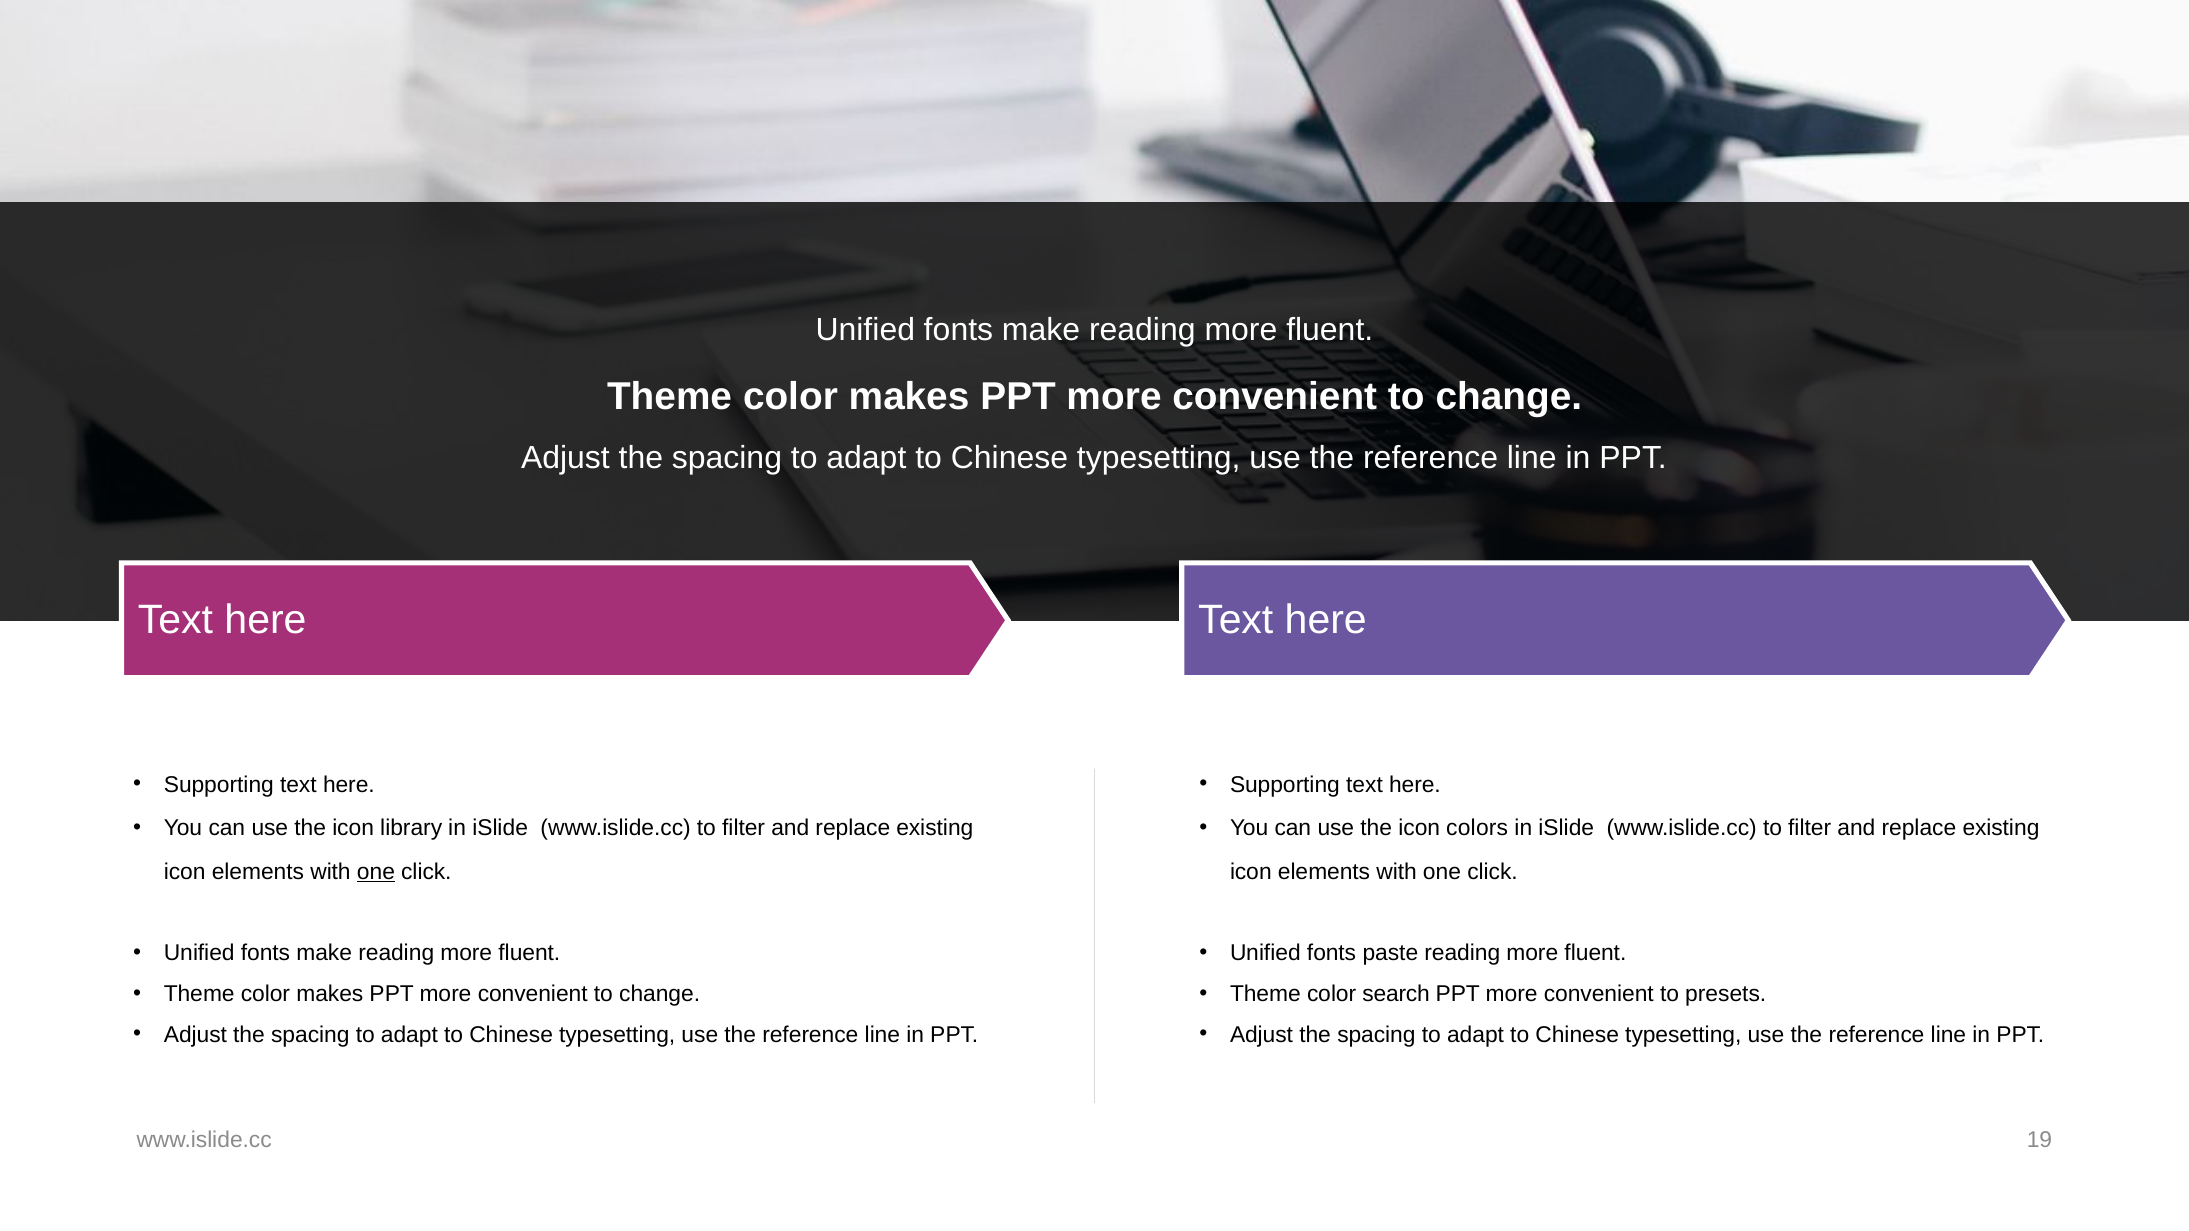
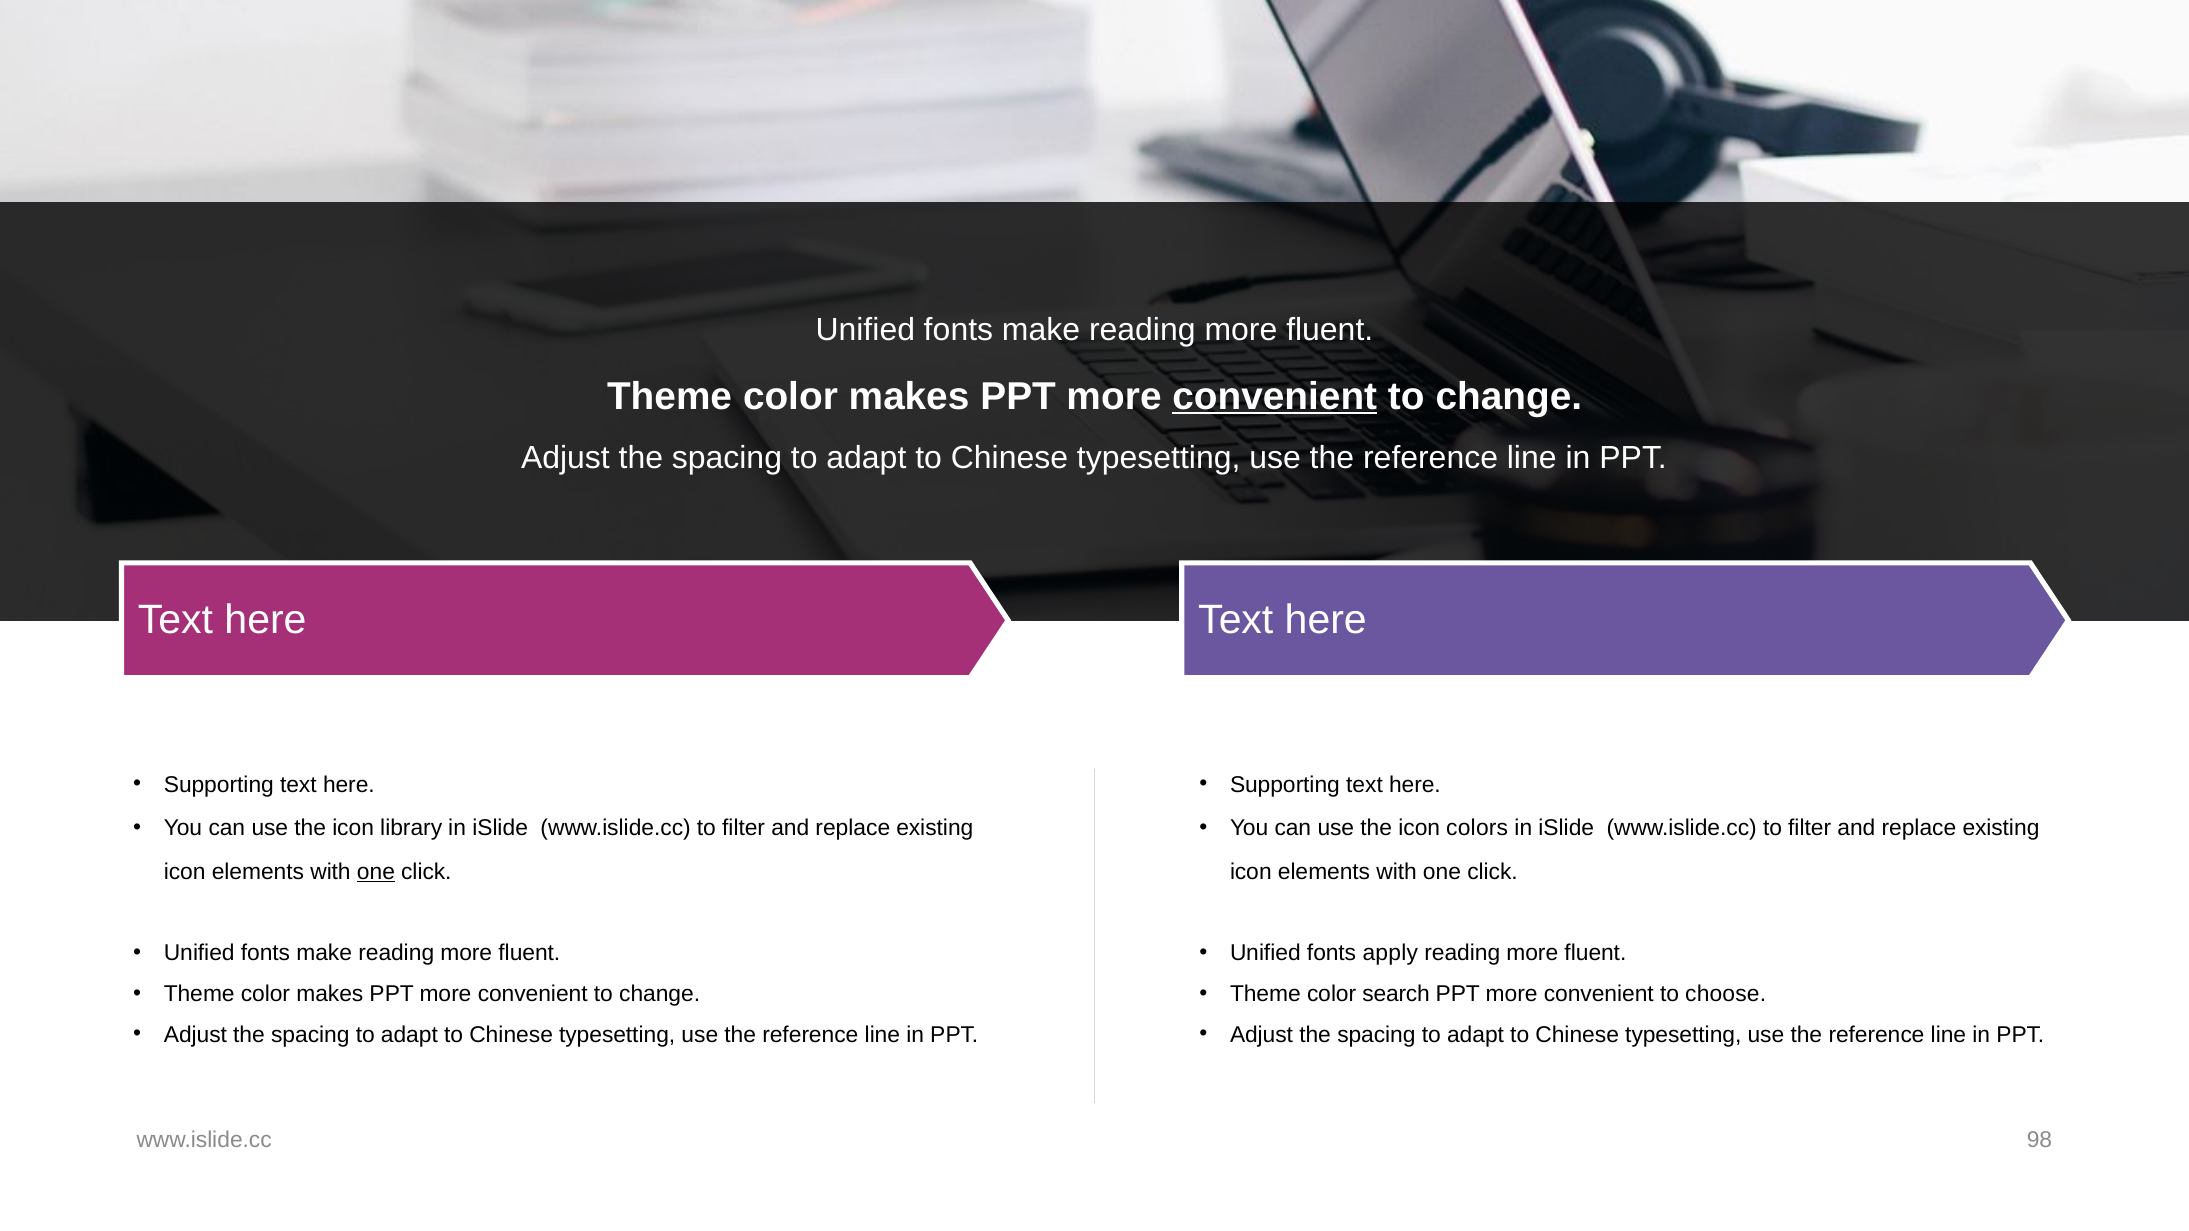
convenient at (1275, 397) underline: none -> present
paste: paste -> apply
presets: presets -> choose
19: 19 -> 98
